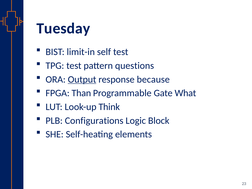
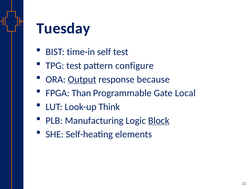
limit-in: limit-in -> time-in
questions: questions -> configure
What: What -> Local
Configurations: Configurations -> Manufacturing
Block underline: none -> present
